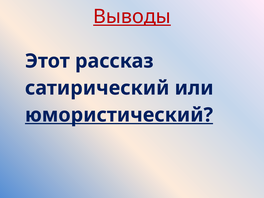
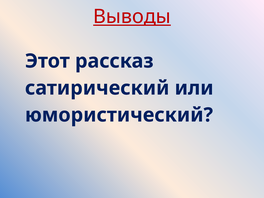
юмористический underline: present -> none
